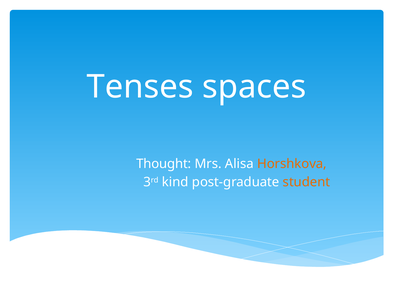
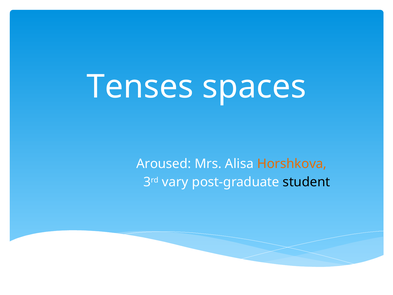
Thought: Thought -> Aroused
kind: kind -> vary
student colour: orange -> black
